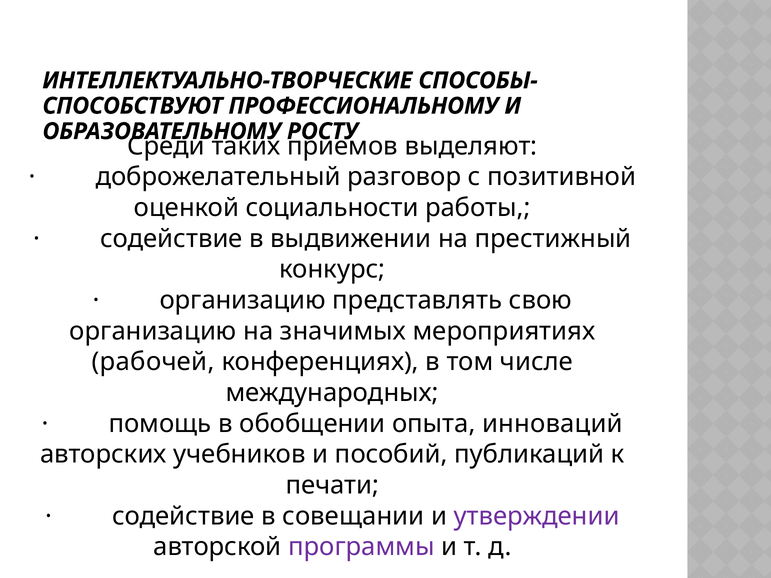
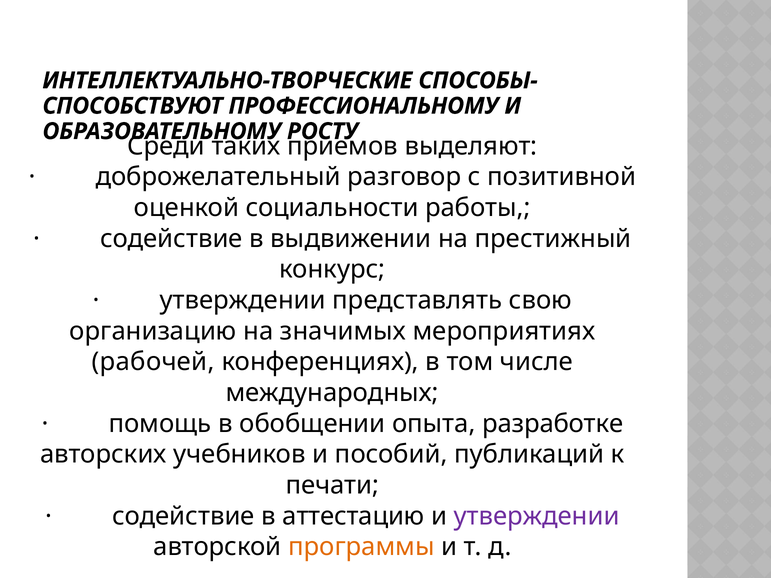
организацию at (243, 300): организацию -> утверждении
инноваций: инноваций -> разработке
совещании: совещании -> аттестацию
программы colour: purple -> orange
